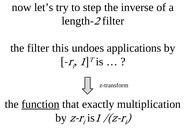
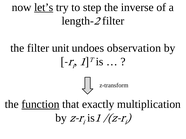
let’s underline: none -> present
this: this -> unit
applications: applications -> observation
